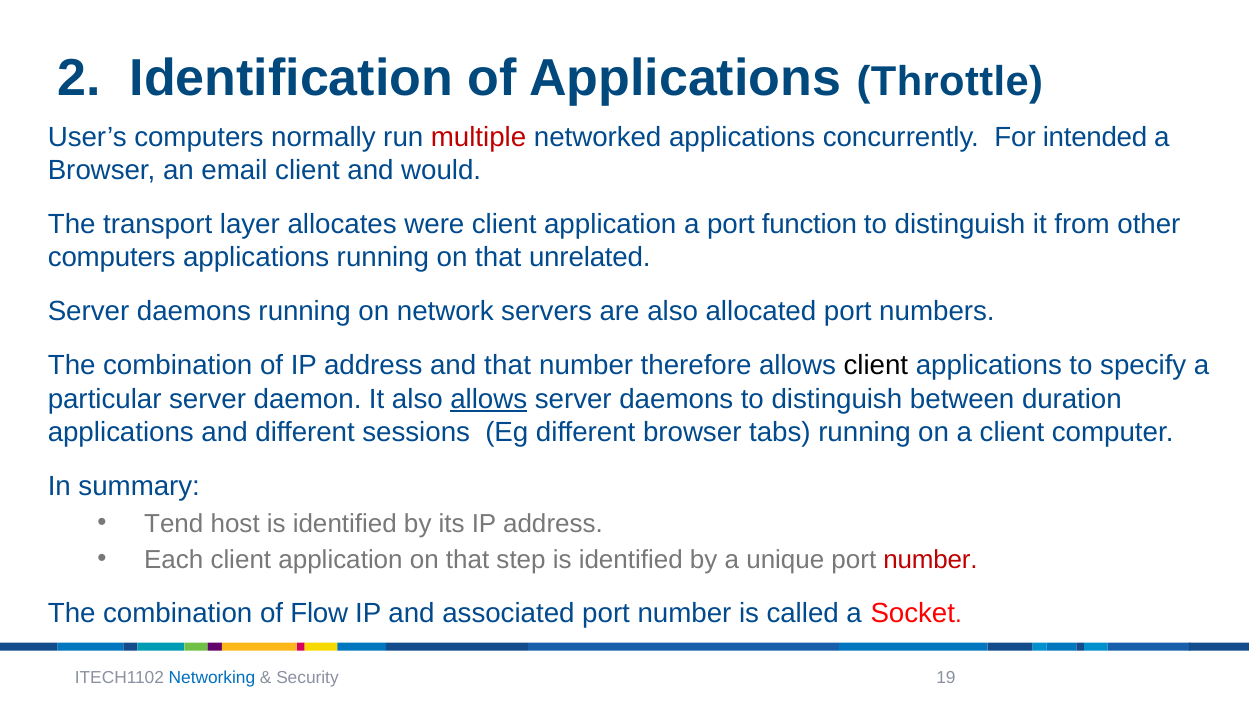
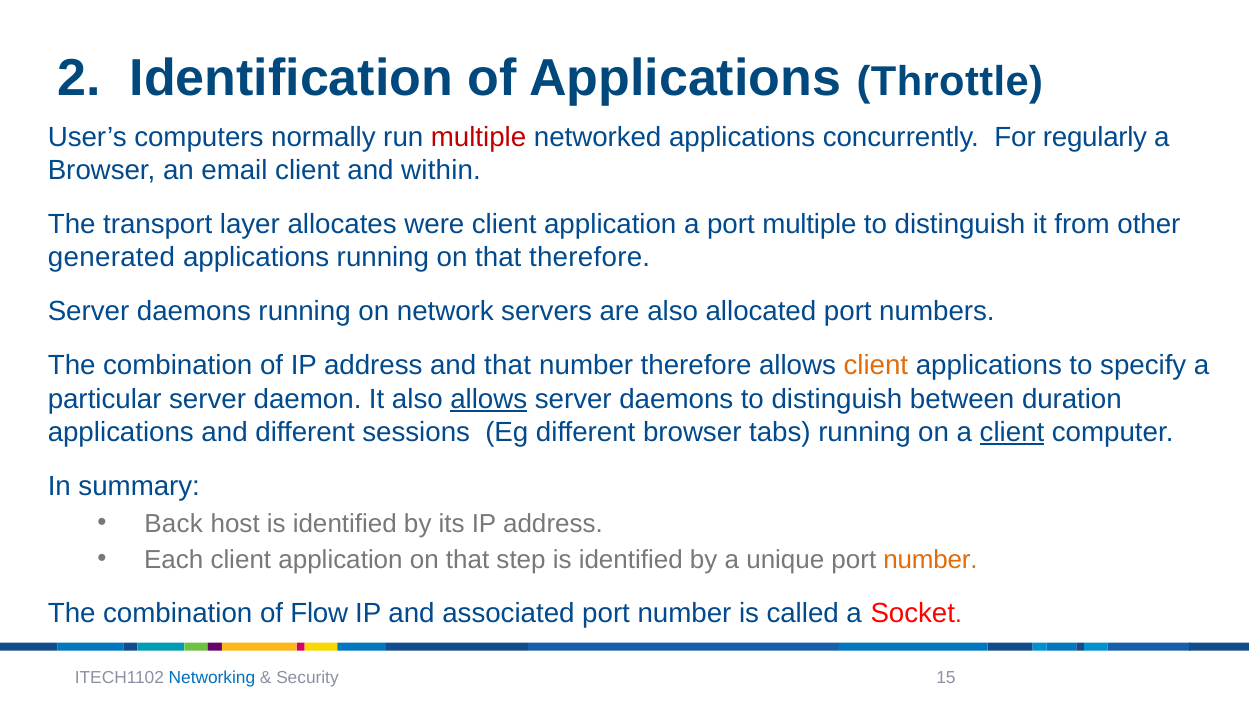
intended: intended -> regularly
would: would -> within
port function: function -> multiple
computers at (112, 258): computers -> generated
that unrelated: unrelated -> therefore
client at (876, 366) colour: black -> orange
client at (1012, 433) underline: none -> present
Tend: Tend -> Back
number at (930, 560) colour: red -> orange
19: 19 -> 15
